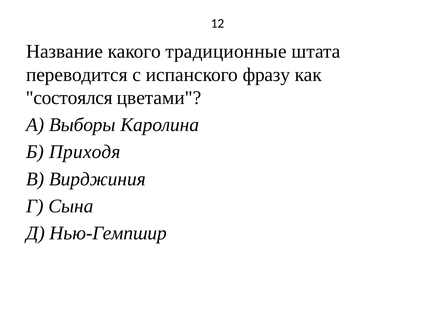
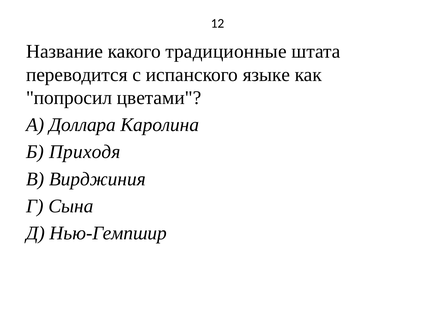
фразу: фразу -> языке
состоялся: состоялся -> попросил
Выборы: Выборы -> Доллара
